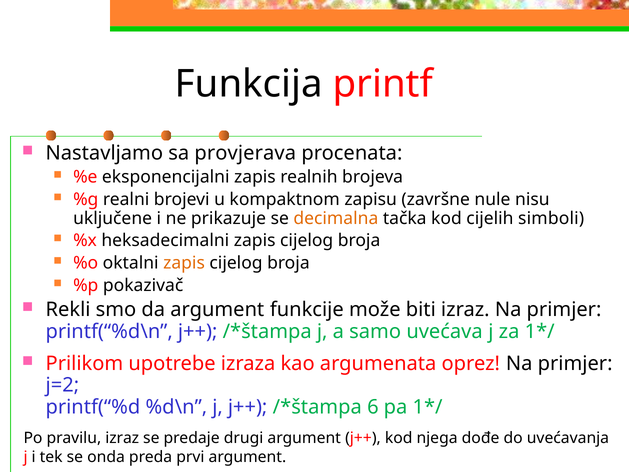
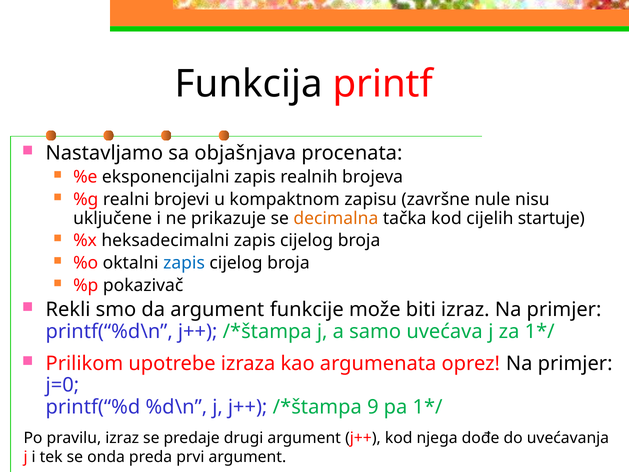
provjerava: provjerava -> objašnjava
simboli: simboli -> startuje
zapis at (184, 263) colour: orange -> blue
j=2: j=2 -> j=0
6: 6 -> 9
